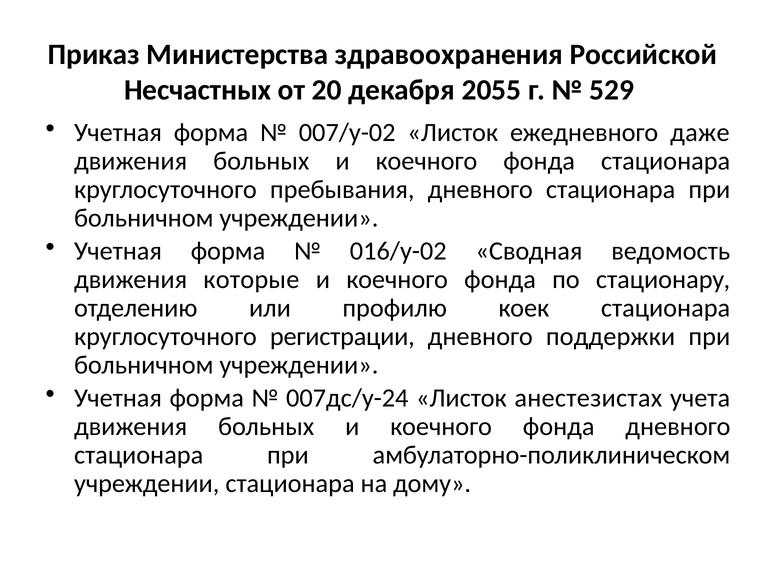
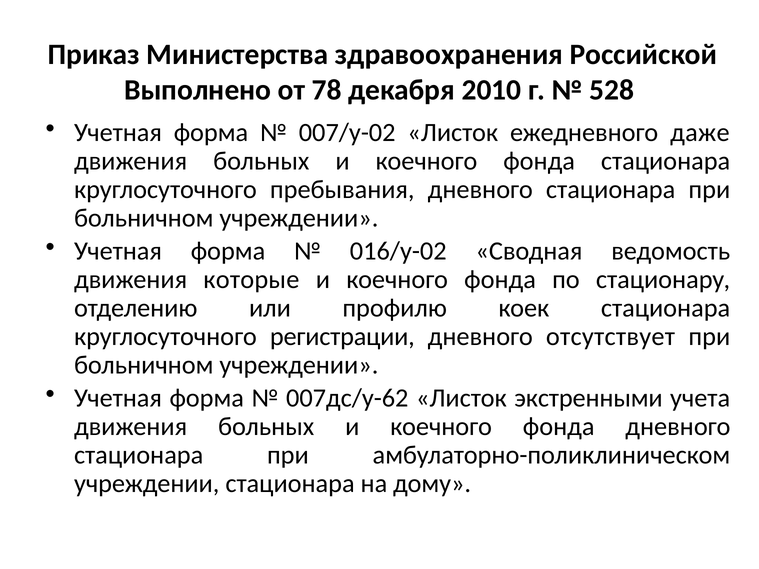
Несчастных: Несчастных -> Выполнено
20: 20 -> 78
2055: 2055 -> 2010
529: 529 -> 528
поддержки: поддержки -> отсутствует
007дс/у-24: 007дс/у-24 -> 007дс/у-62
анестезистах: анестезистах -> экстренными
